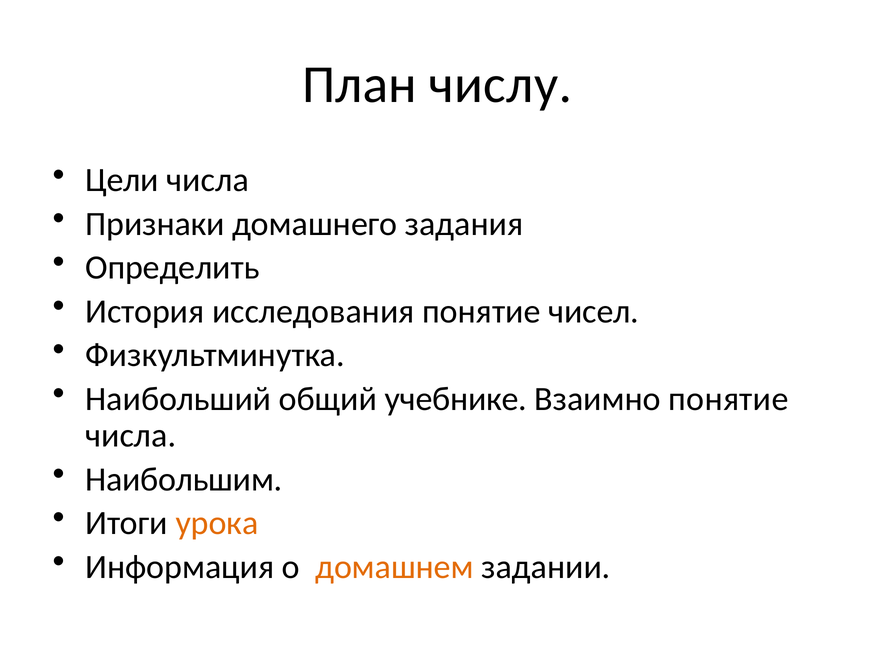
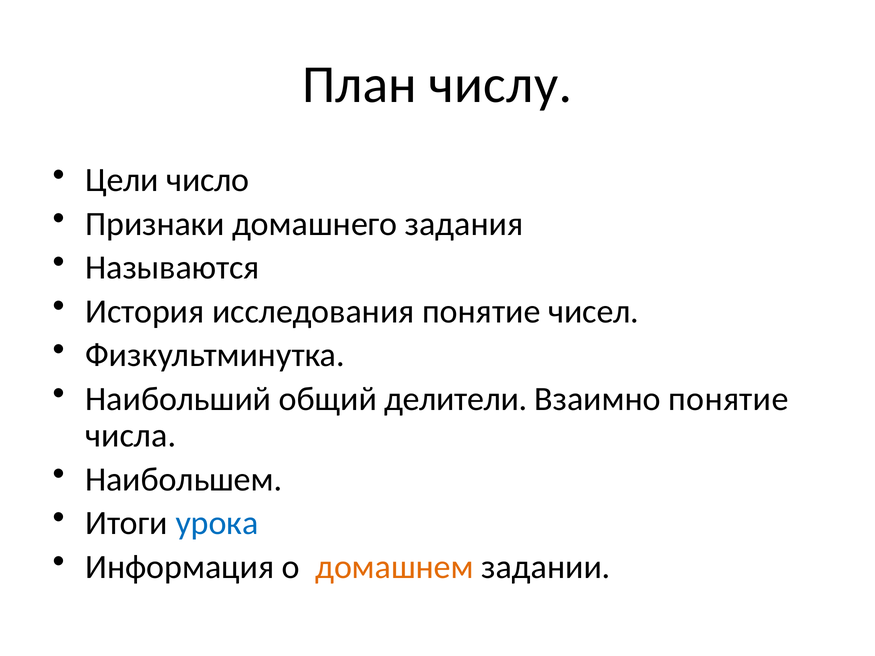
Цели числа: числа -> число
Определить: Определить -> Называются
учебнике: учебнике -> делители
Наибольшим: Наибольшим -> Наибольшем
урока colour: orange -> blue
